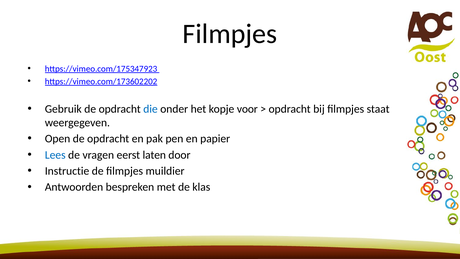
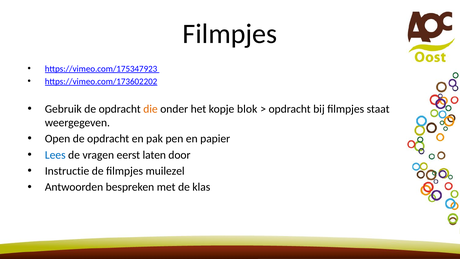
die colour: blue -> orange
voor: voor -> blok
muildier: muildier -> muilezel
